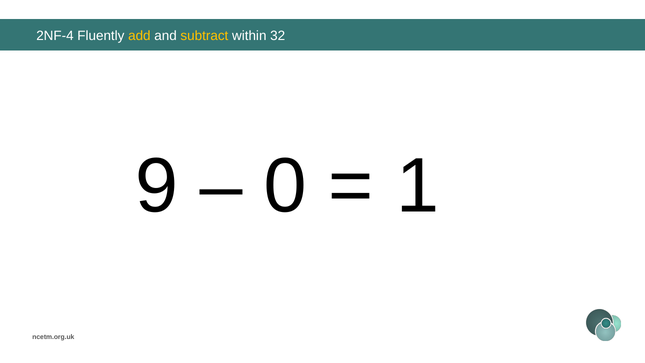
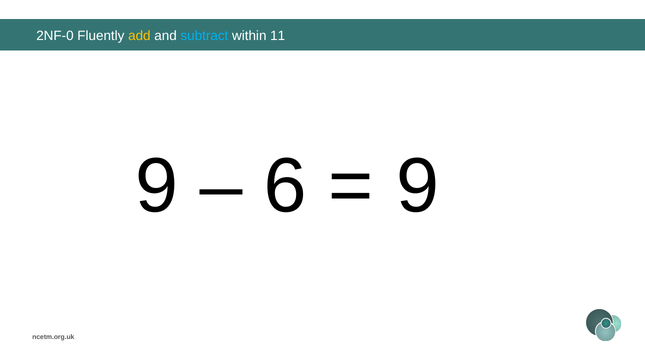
2NF-4: 2NF-4 -> 2NF-0
subtract colour: yellow -> light blue
32: 32 -> 11
0: 0 -> 6
1 at (418, 186): 1 -> 9
